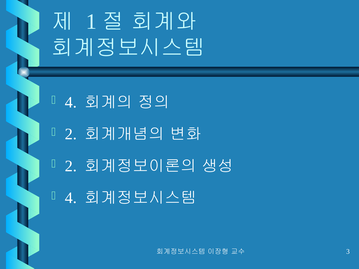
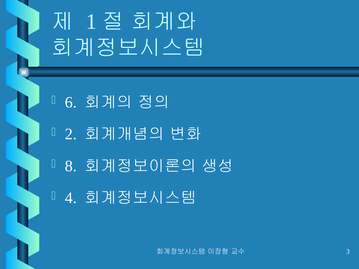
4 at (71, 102): 4 -> 6
2 at (71, 166): 2 -> 8
